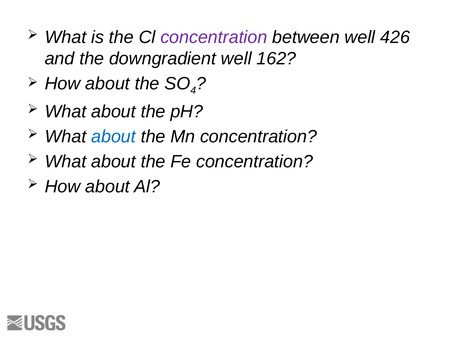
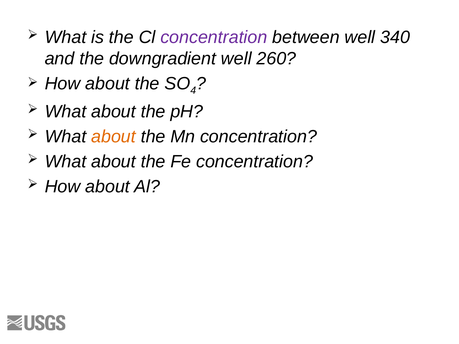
426: 426 -> 340
162: 162 -> 260
about at (114, 137) colour: blue -> orange
